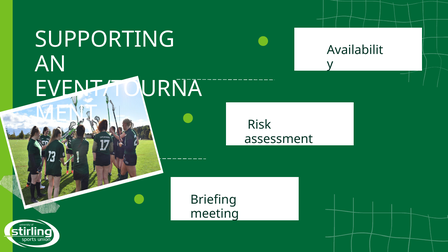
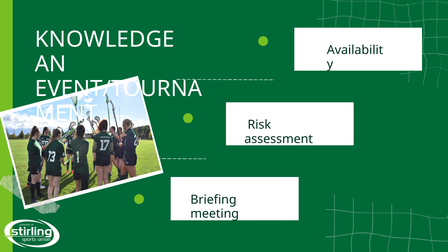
SUPPORTING: SUPPORTING -> KNOWLEDGE
